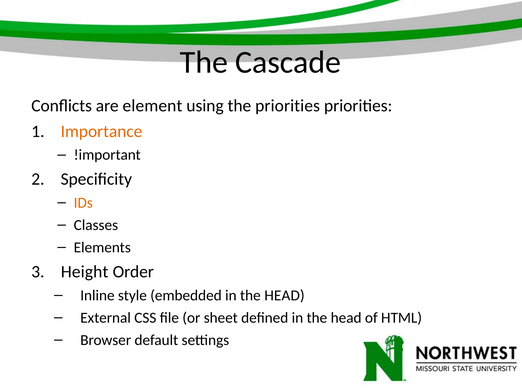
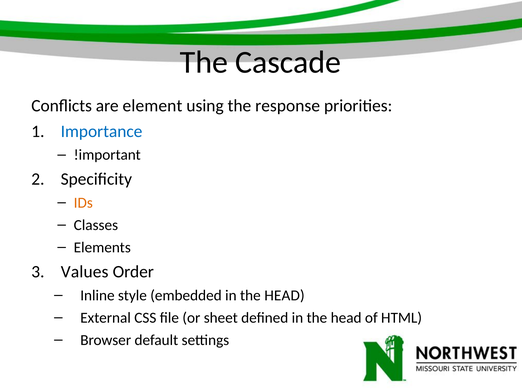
the priorities: priorities -> response
Importance colour: orange -> blue
Height: Height -> Values
